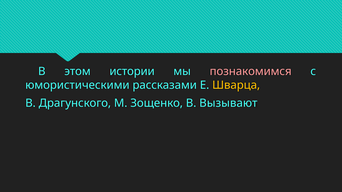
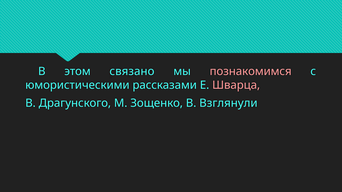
истории: истории -> связано
Шварца colour: yellow -> pink
Вызывают: Вызывают -> Взглянули
